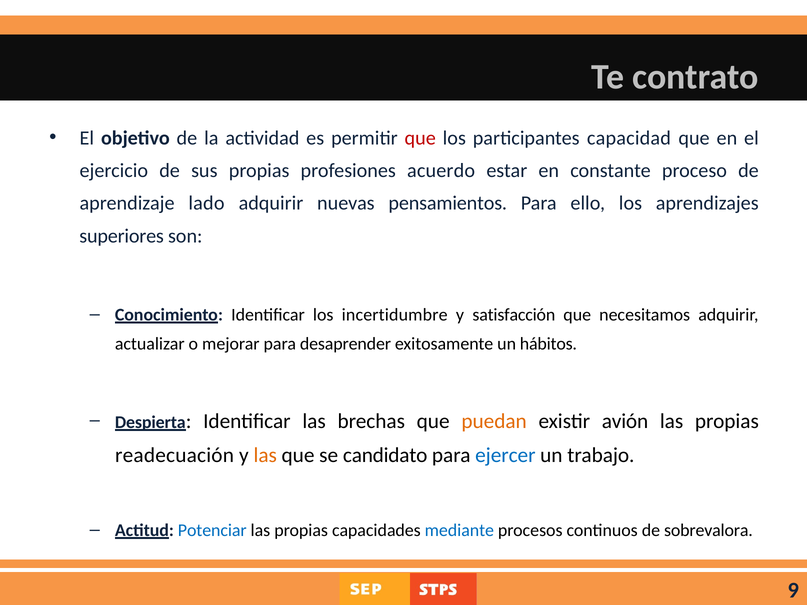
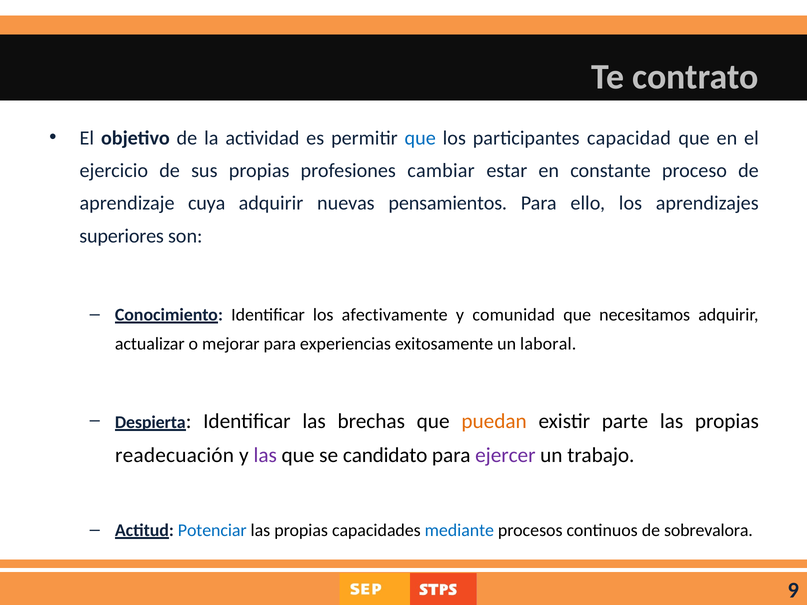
que at (420, 138) colour: red -> blue
acuerdo: acuerdo -> cambiar
lado: lado -> cuya
incertidumbre: incertidumbre -> afectivamente
satisfacción: satisfacción -> comunidad
desaprender: desaprender -> experiencias
hábitos: hábitos -> laboral
avión: avión -> parte
las at (265, 456) colour: orange -> purple
ejercer colour: blue -> purple
